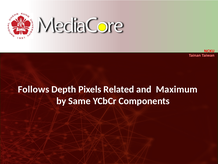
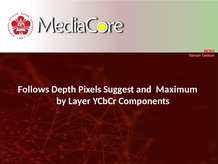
Related: Related -> Suggest
Same: Same -> Layer
